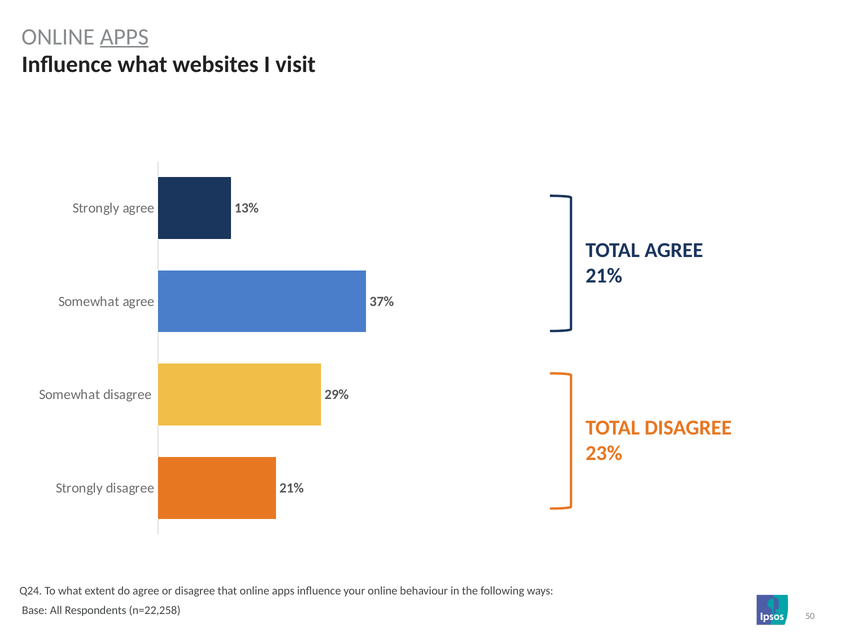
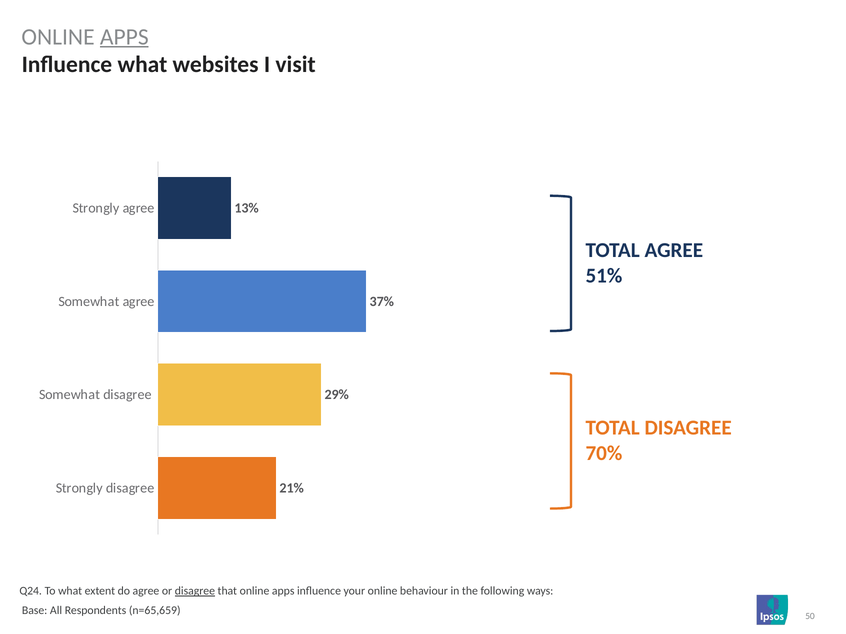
21% at (604, 276): 21% -> 51%
23%: 23% -> 70%
disagree at (195, 591) underline: none -> present
n=22,258: n=22,258 -> n=65,659
